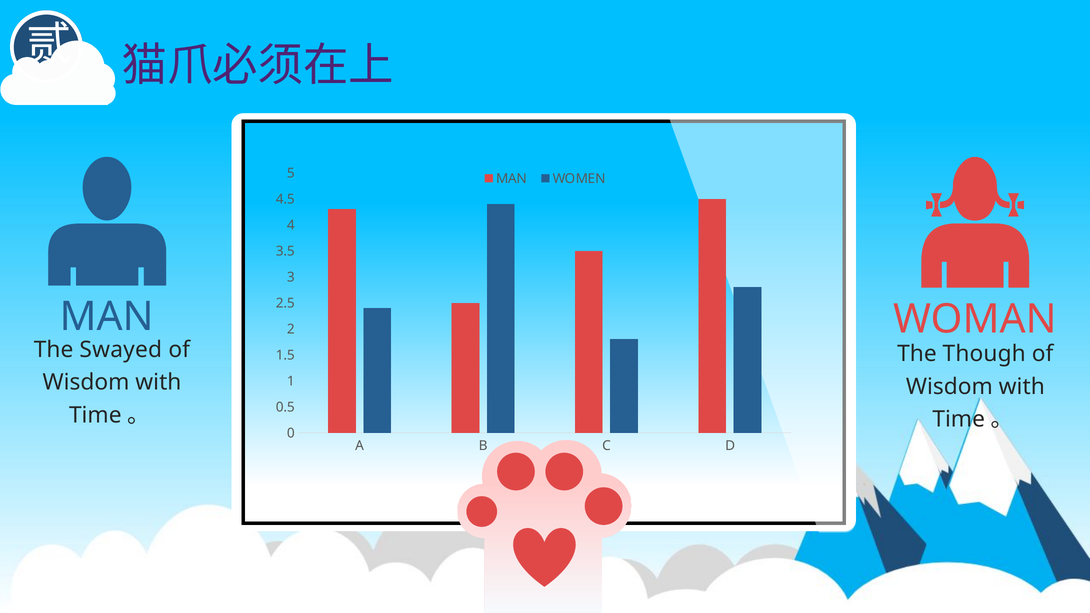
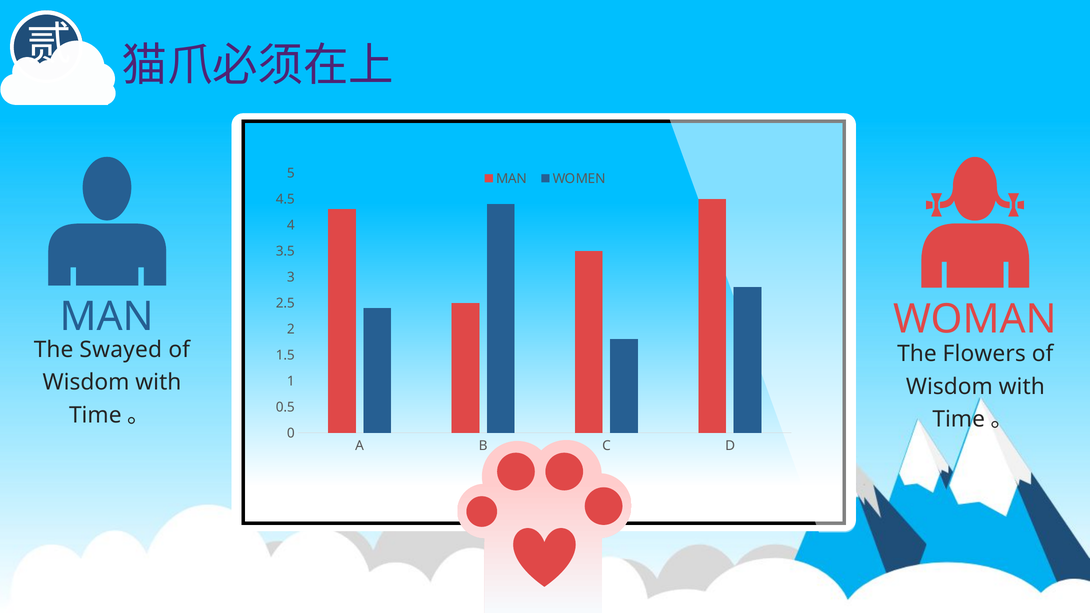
Though: Though -> Flowers
